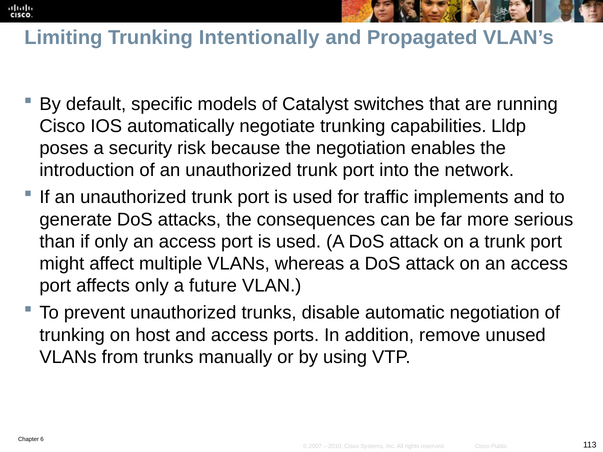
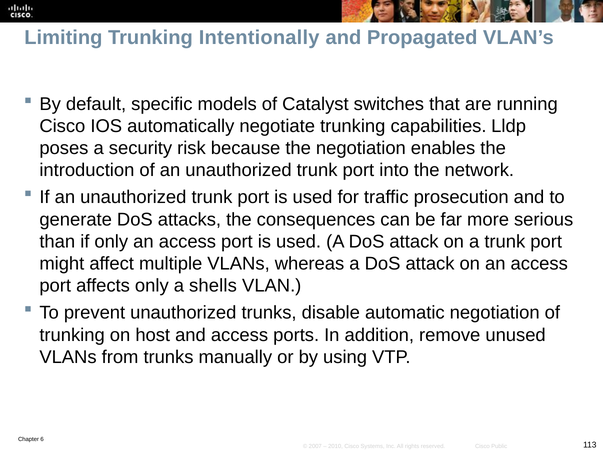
implements: implements -> prosecution
future: future -> shells
